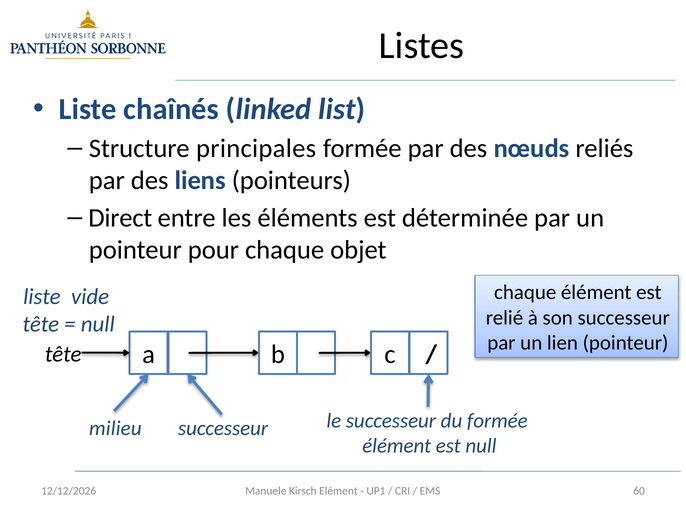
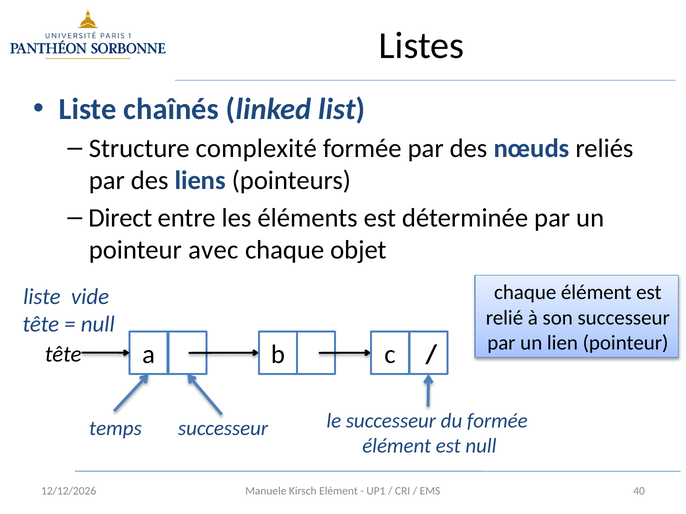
principales: principales -> complexité
pour: pour -> avec
milieu: milieu -> temps
60: 60 -> 40
